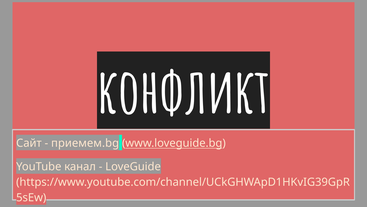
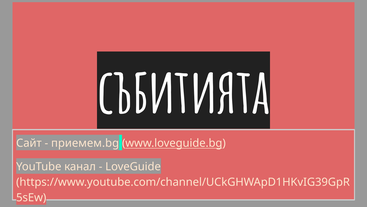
конфликт: конфликт -> събитията
